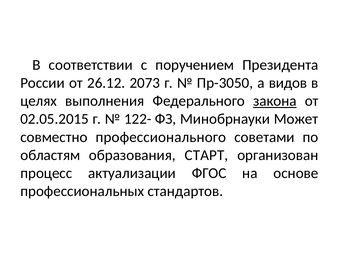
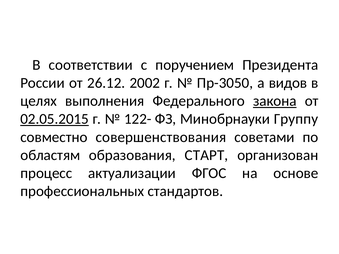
2073: 2073 -> 2002
02.05.2015 underline: none -> present
Может: Может -> Группу
профессионального: профессионального -> совершенствования
